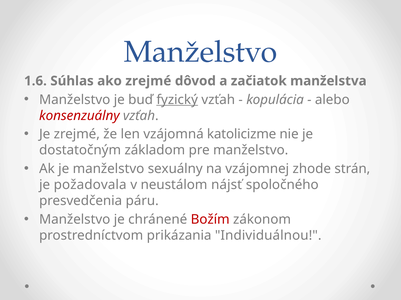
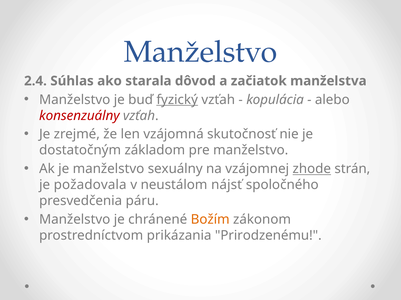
1.6: 1.6 -> 2.4
ako zrejmé: zrejmé -> starala
katolicizme: katolicizme -> skutočnosť
zhode underline: none -> present
Božím colour: red -> orange
Individuálnou: Individuálnou -> Prirodzenému
